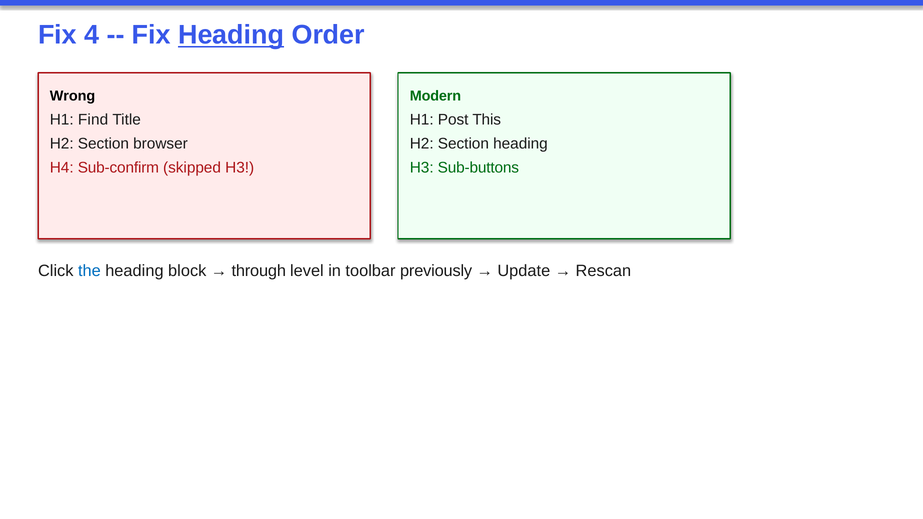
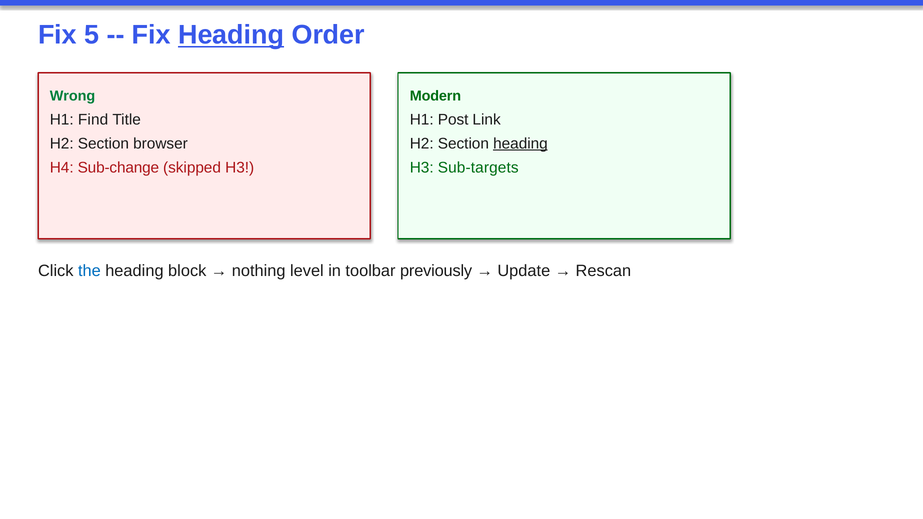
4: 4 -> 5
Wrong colour: black -> green
This: This -> Link
heading at (520, 144) underline: none -> present
Sub-confirm: Sub-confirm -> Sub-change
Sub-buttons: Sub-buttons -> Sub-targets
through: through -> nothing
